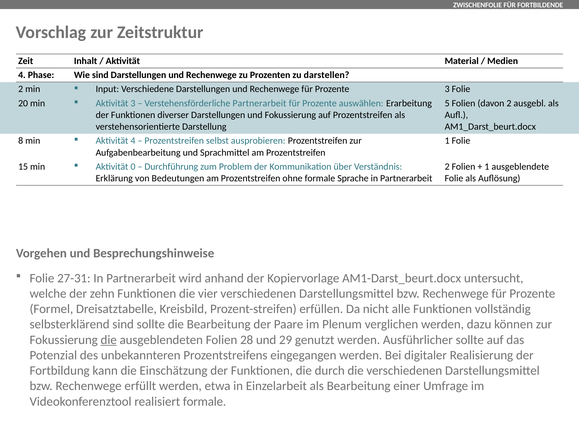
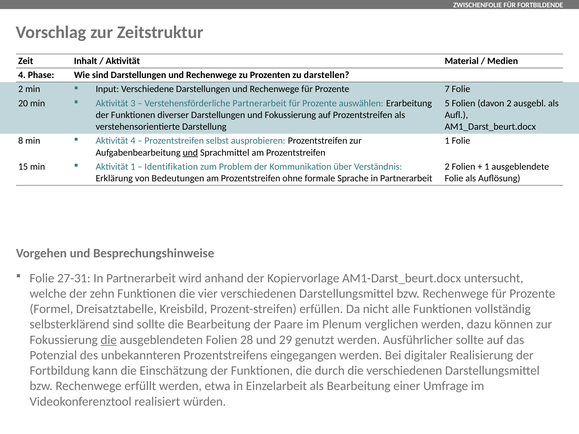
Prozente 3: 3 -> 7
und at (190, 153) underline: none -> present
Aktivität 0: 0 -> 1
Durchführung: Durchführung -> Identifikation
realisiert formale: formale -> würden
